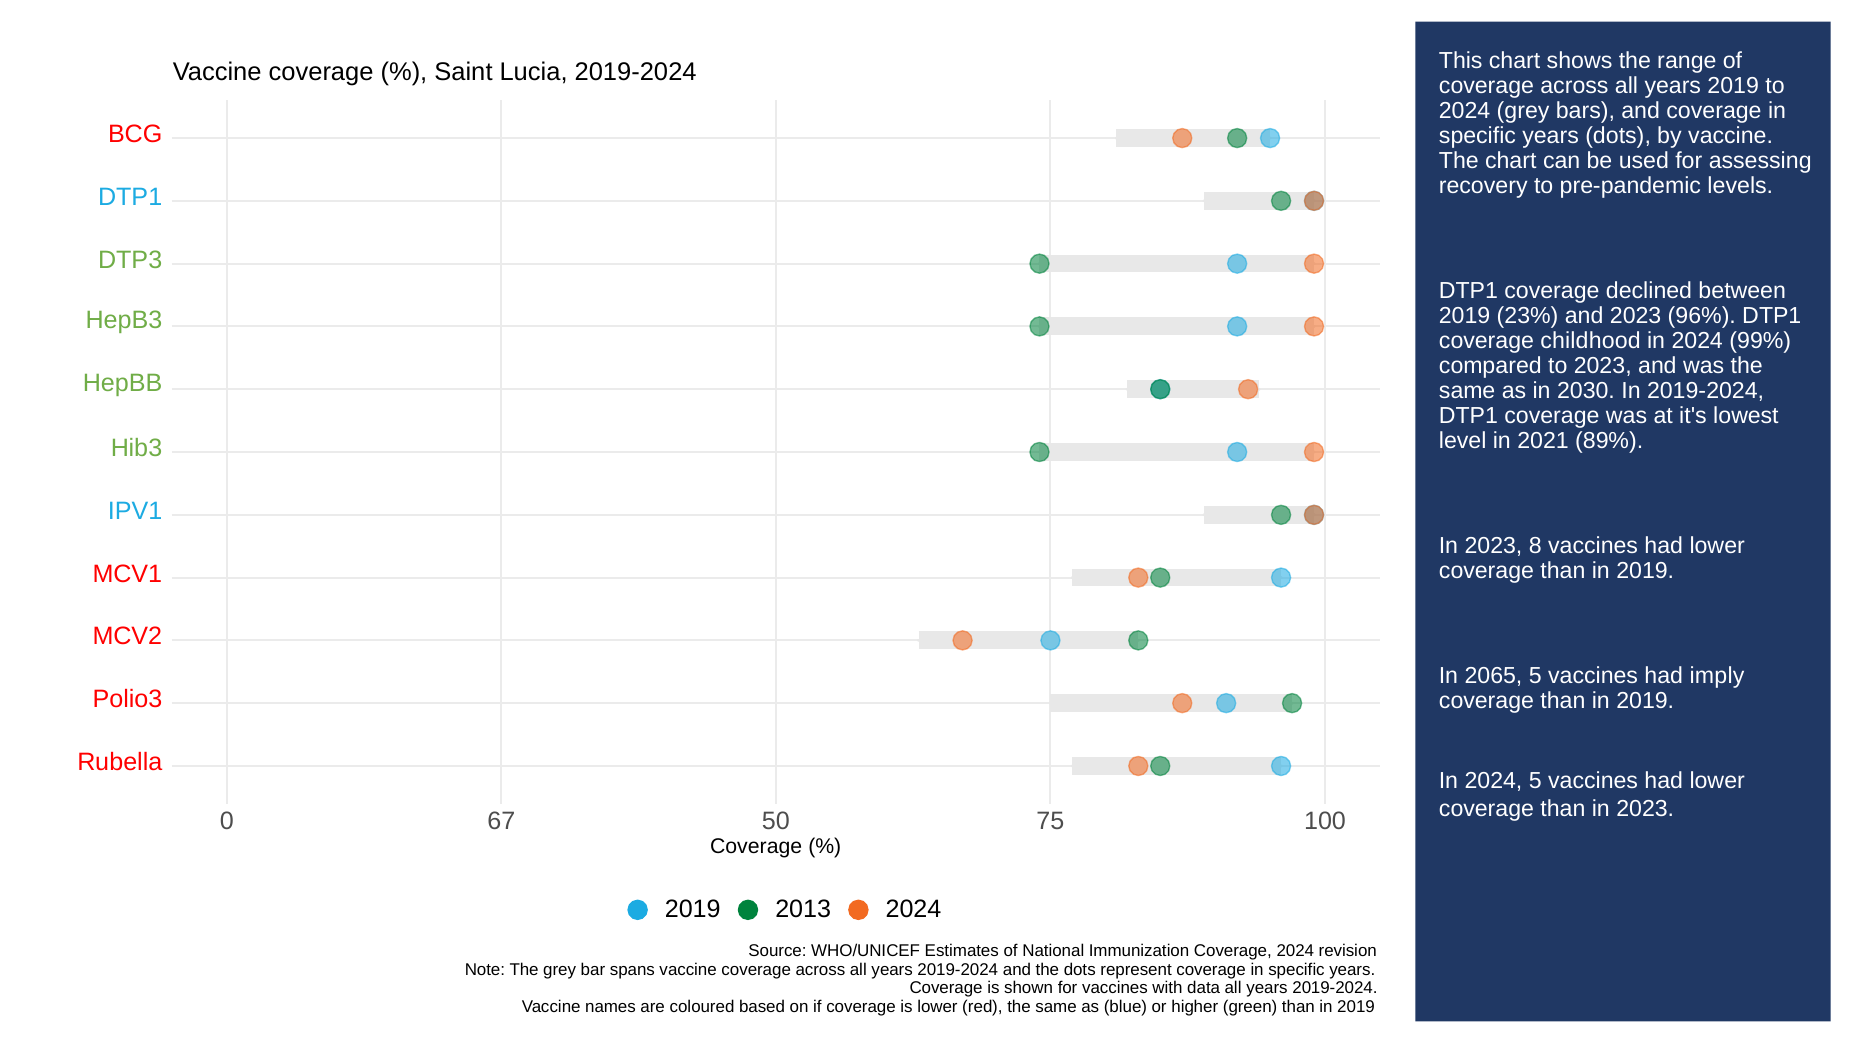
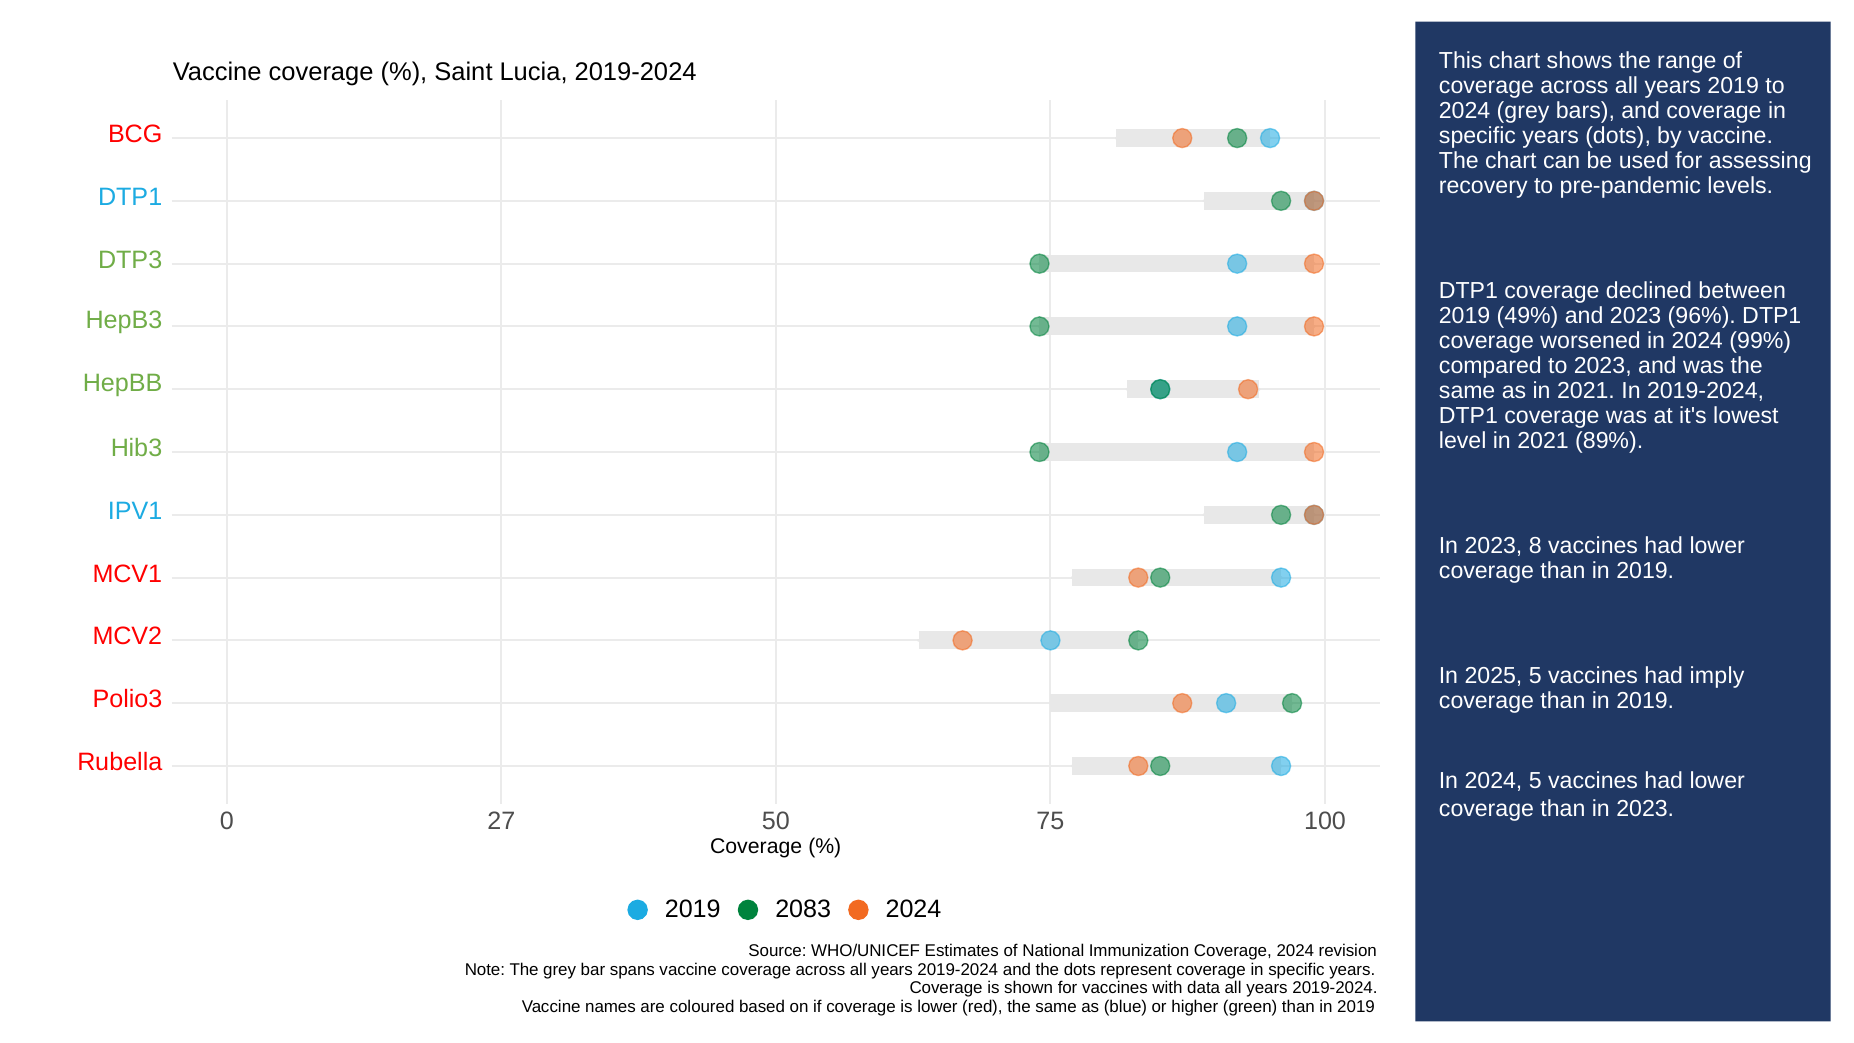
23%: 23% -> 49%
childhood: childhood -> worsened
as in 2030: 2030 -> 2021
2065: 2065 -> 2025
67: 67 -> 27
2013: 2013 -> 2083
